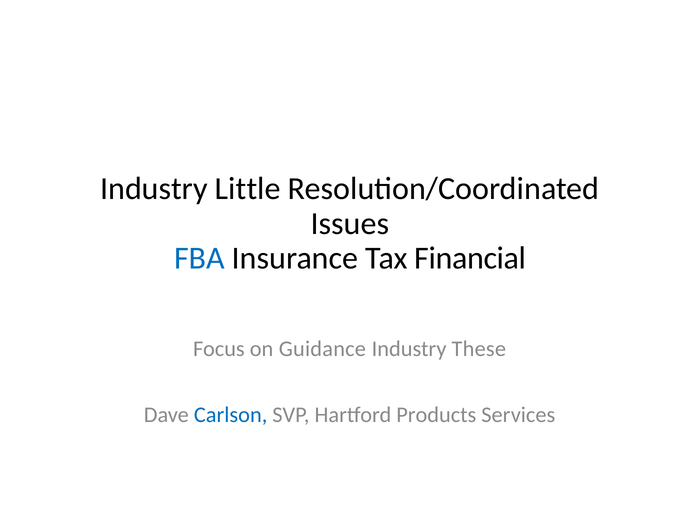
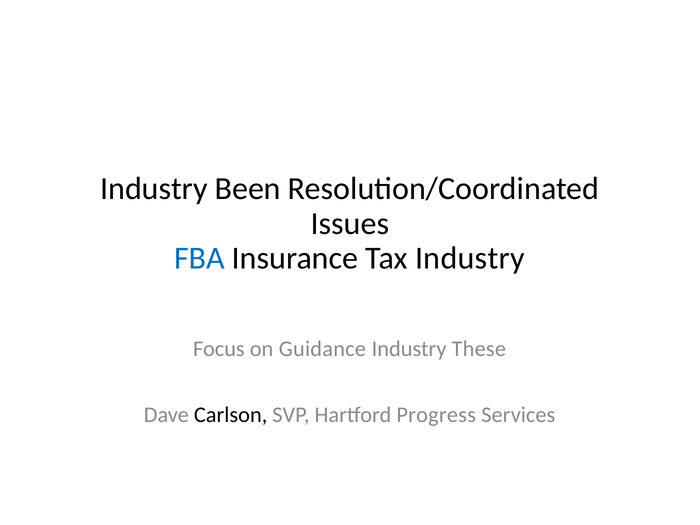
Little: Little -> Been
Tax Financial: Financial -> Industry
Carlson colour: blue -> black
Products: Products -> Progress
